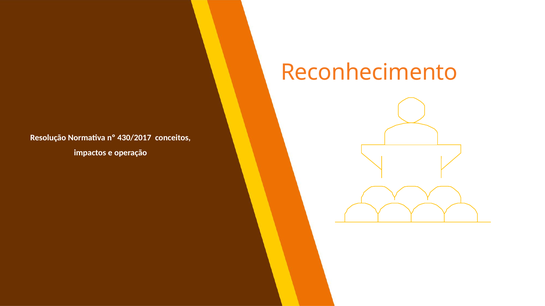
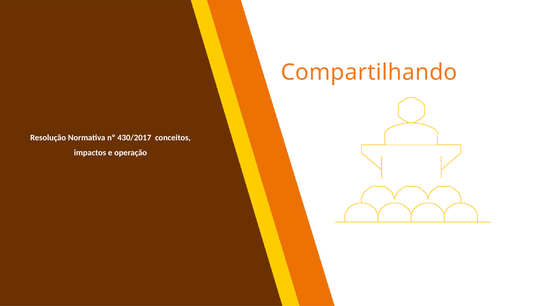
Reconhecimento: Reconhecimento -> Compartilhando
